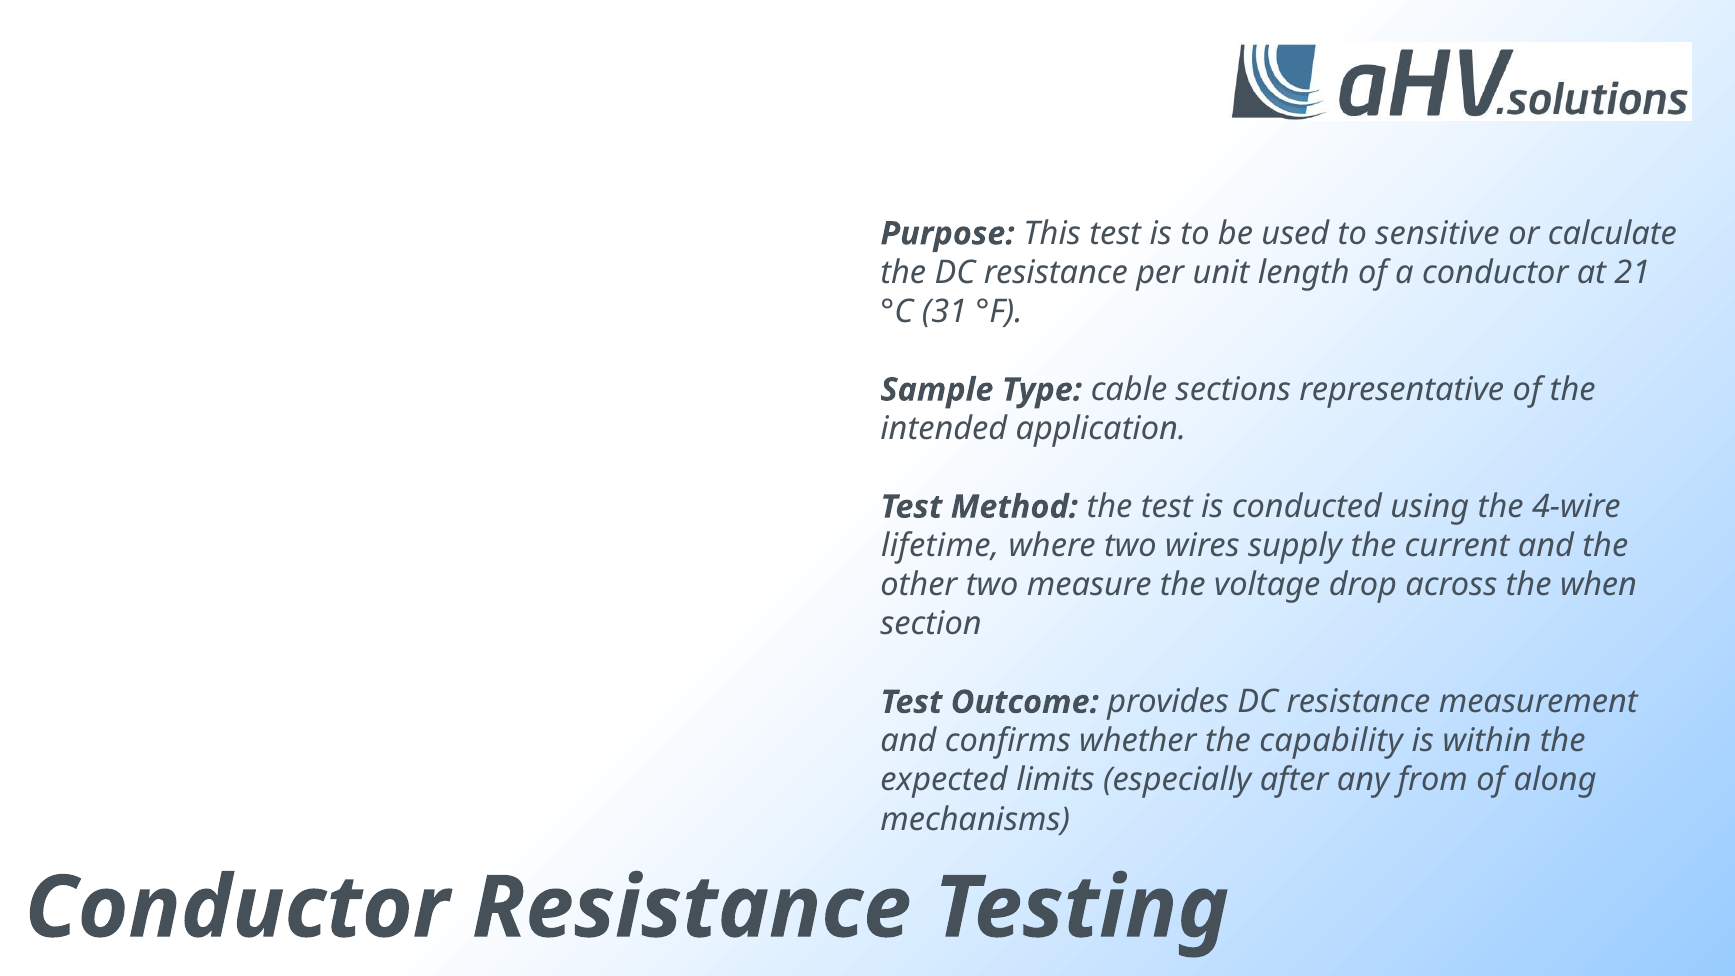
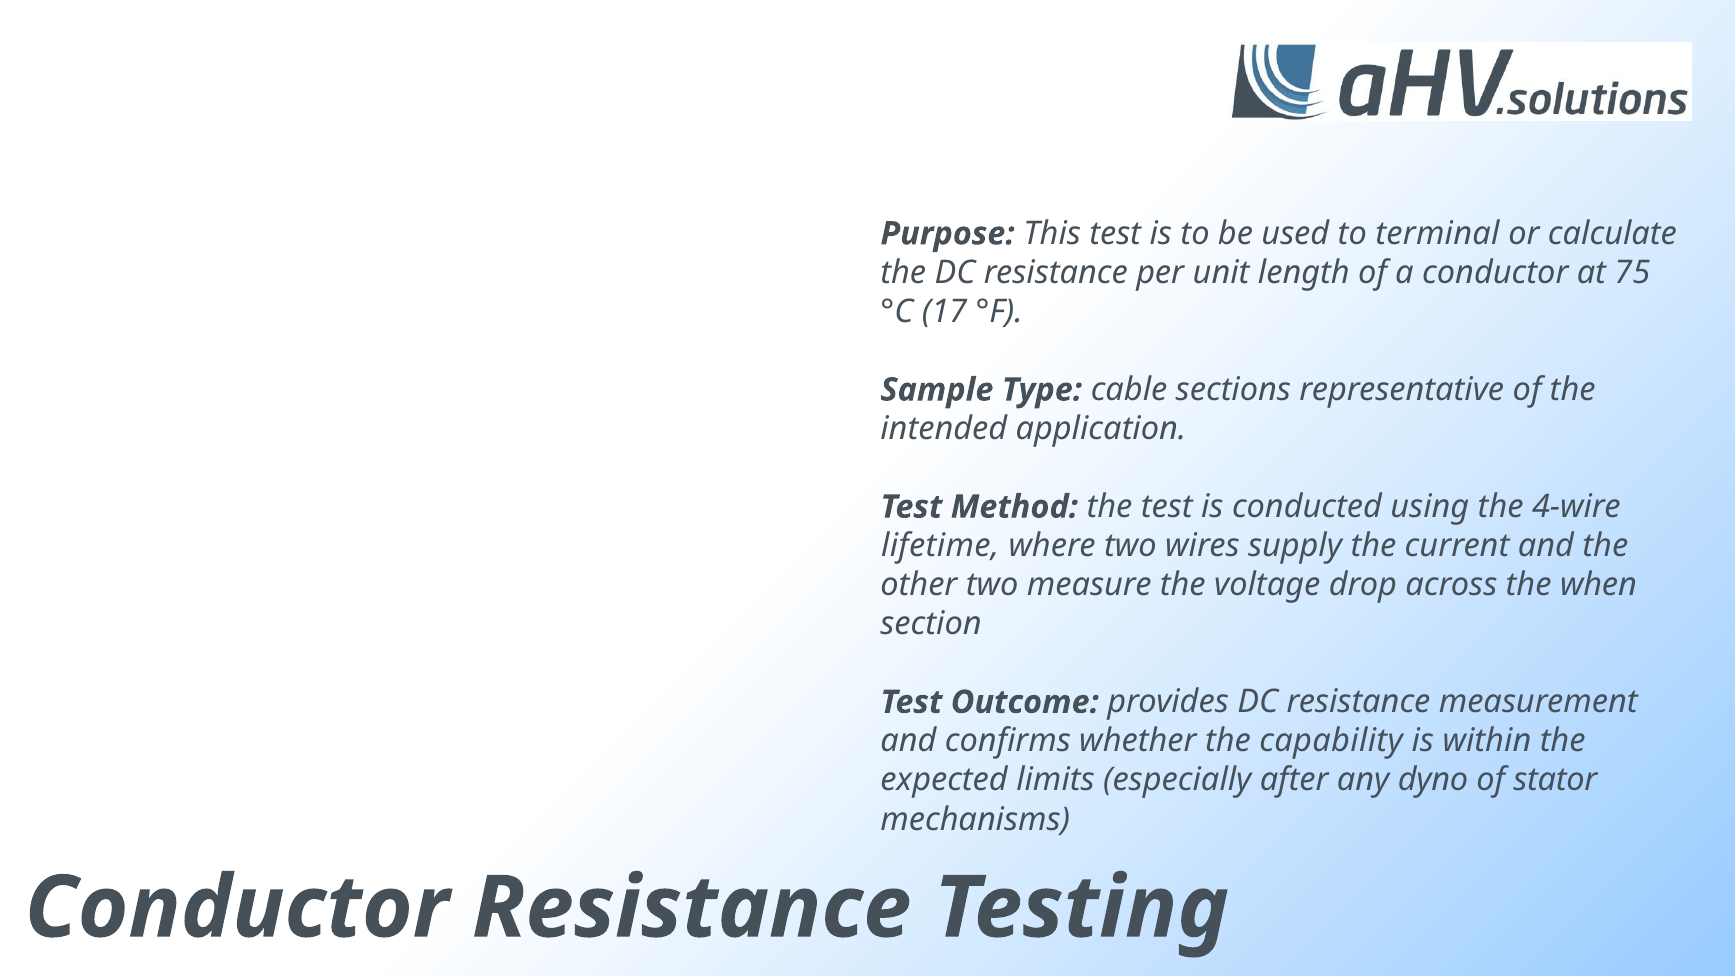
sensitive: sensitive -> terminal
21: 21 -> 75
31: 31 -> 17
from: from -> dyno
along: along -> stator
